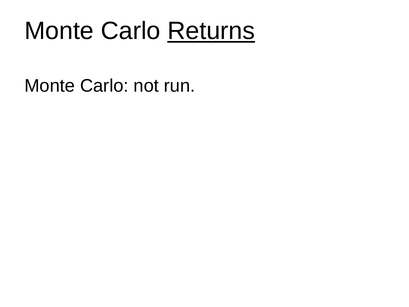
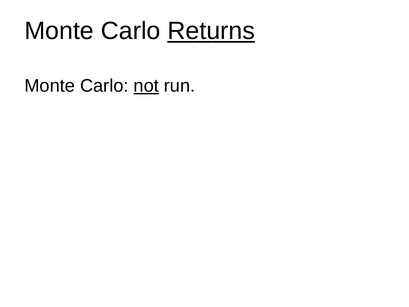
not underline: none -> present
